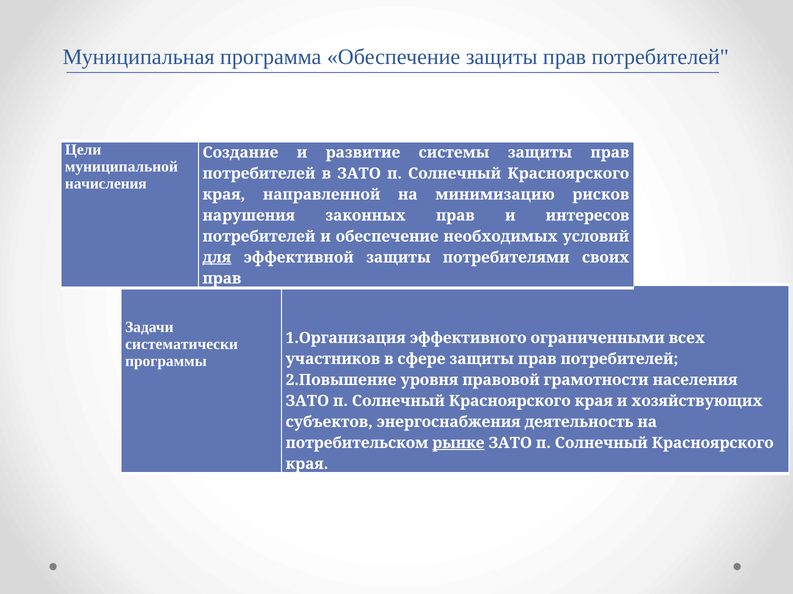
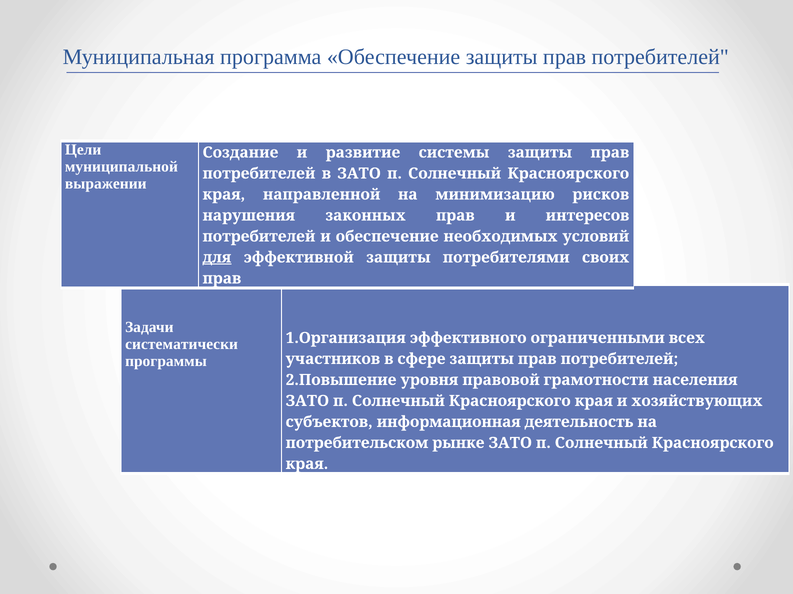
начисления: начисления -> выражении
энергоснабжения: энергоснабжения -> информационная
рынке underline: present -> none
